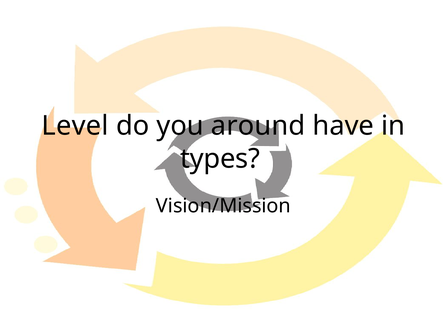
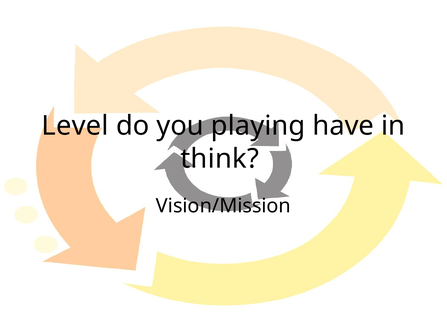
around: around -> playing
types: types -> think
